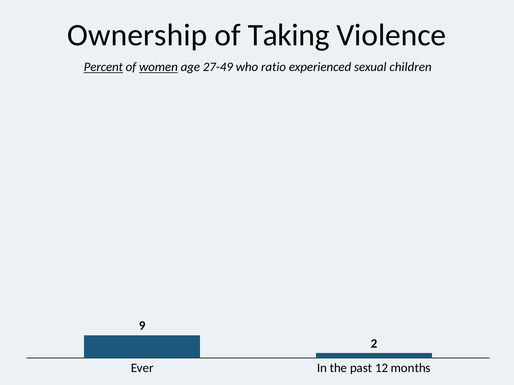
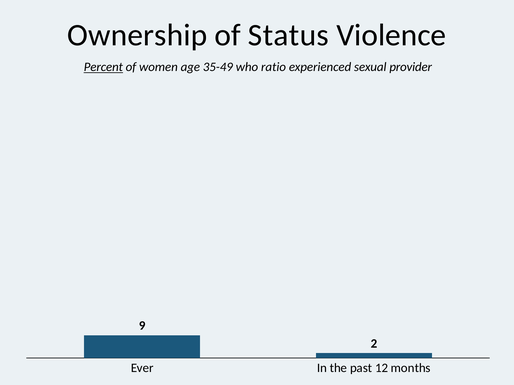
Taking: Taking -> Status
women underline: present -> none
27-49: 27-49 -> 35-49
children: children -> provider
